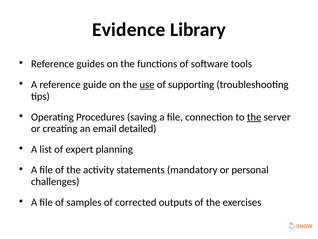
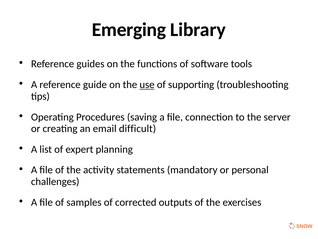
Evidence: Evidence -> Emerging
the at (254, 117) underline: present -> none
detailed: detailed -> difficult
